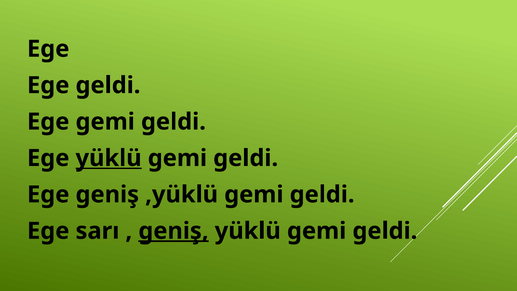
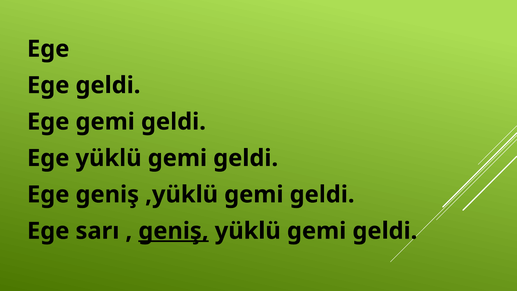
yüklü at (109, 158) underline: present -> none
